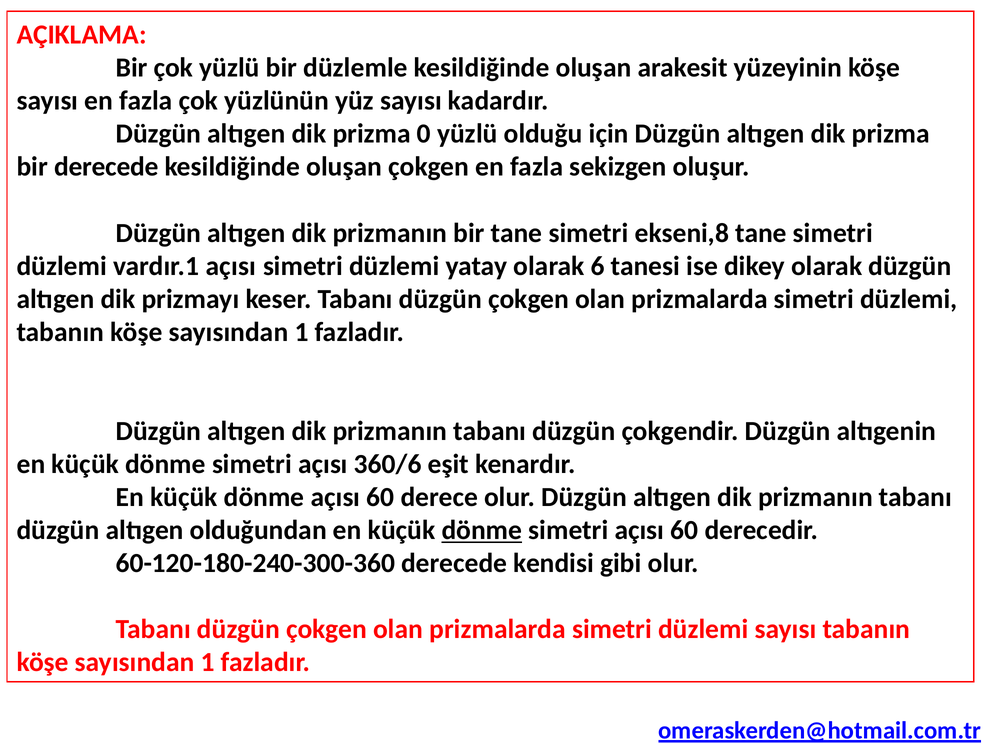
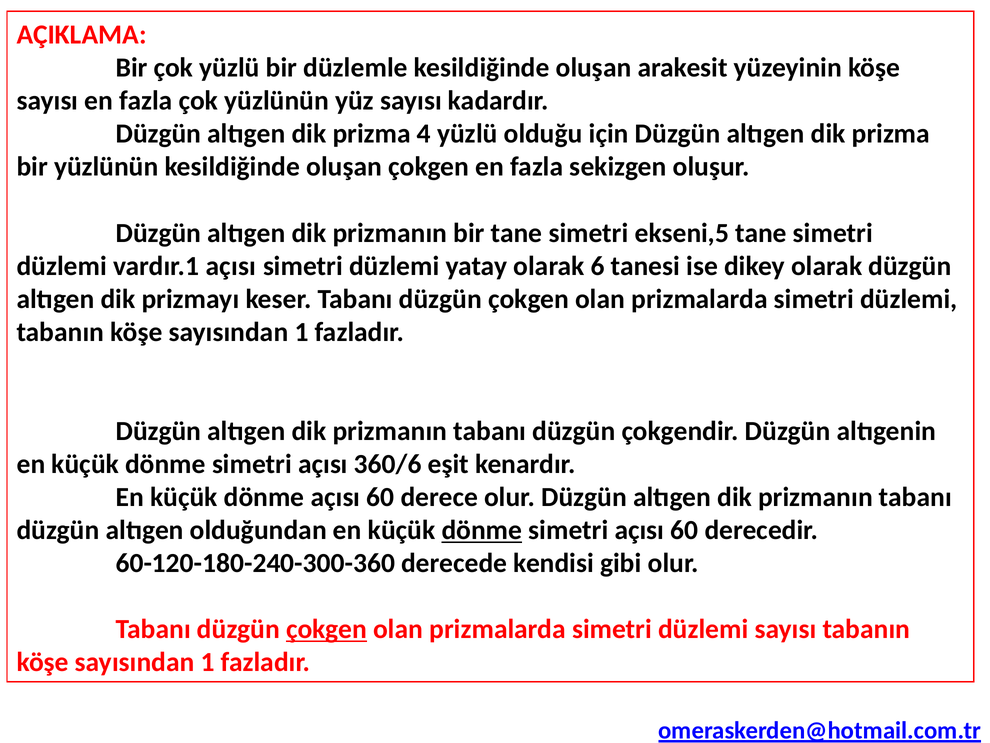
0: 0 -> 4
bir derecede: derecede -> yüzlünün
ekseni,8: ekseni,8 -> ekseni,5
çokgen at (327, 629) underline: none -> present
